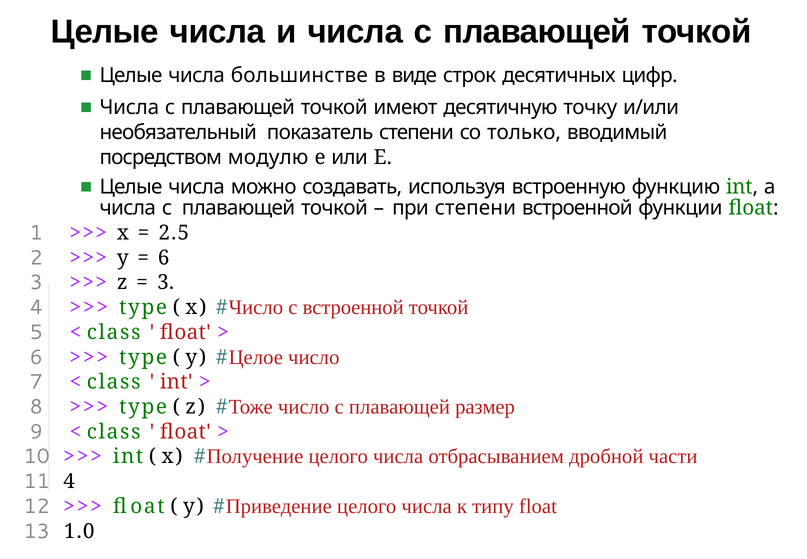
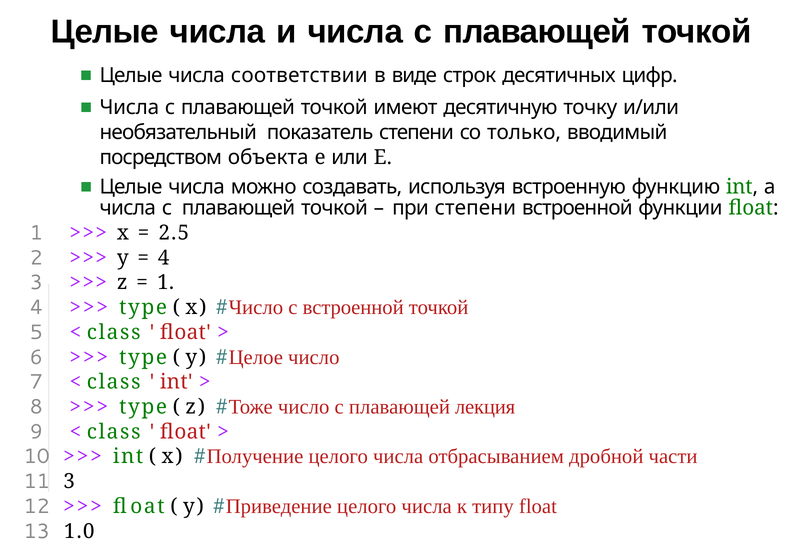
большинстве: большинстве -> соответствии
модулю: модулю -> объекта
6 at (164, 258): 6 -> 4
3 at (166, 282): 3 -> 1
размер: размер -> лекция
11 4: 4 -> 3
